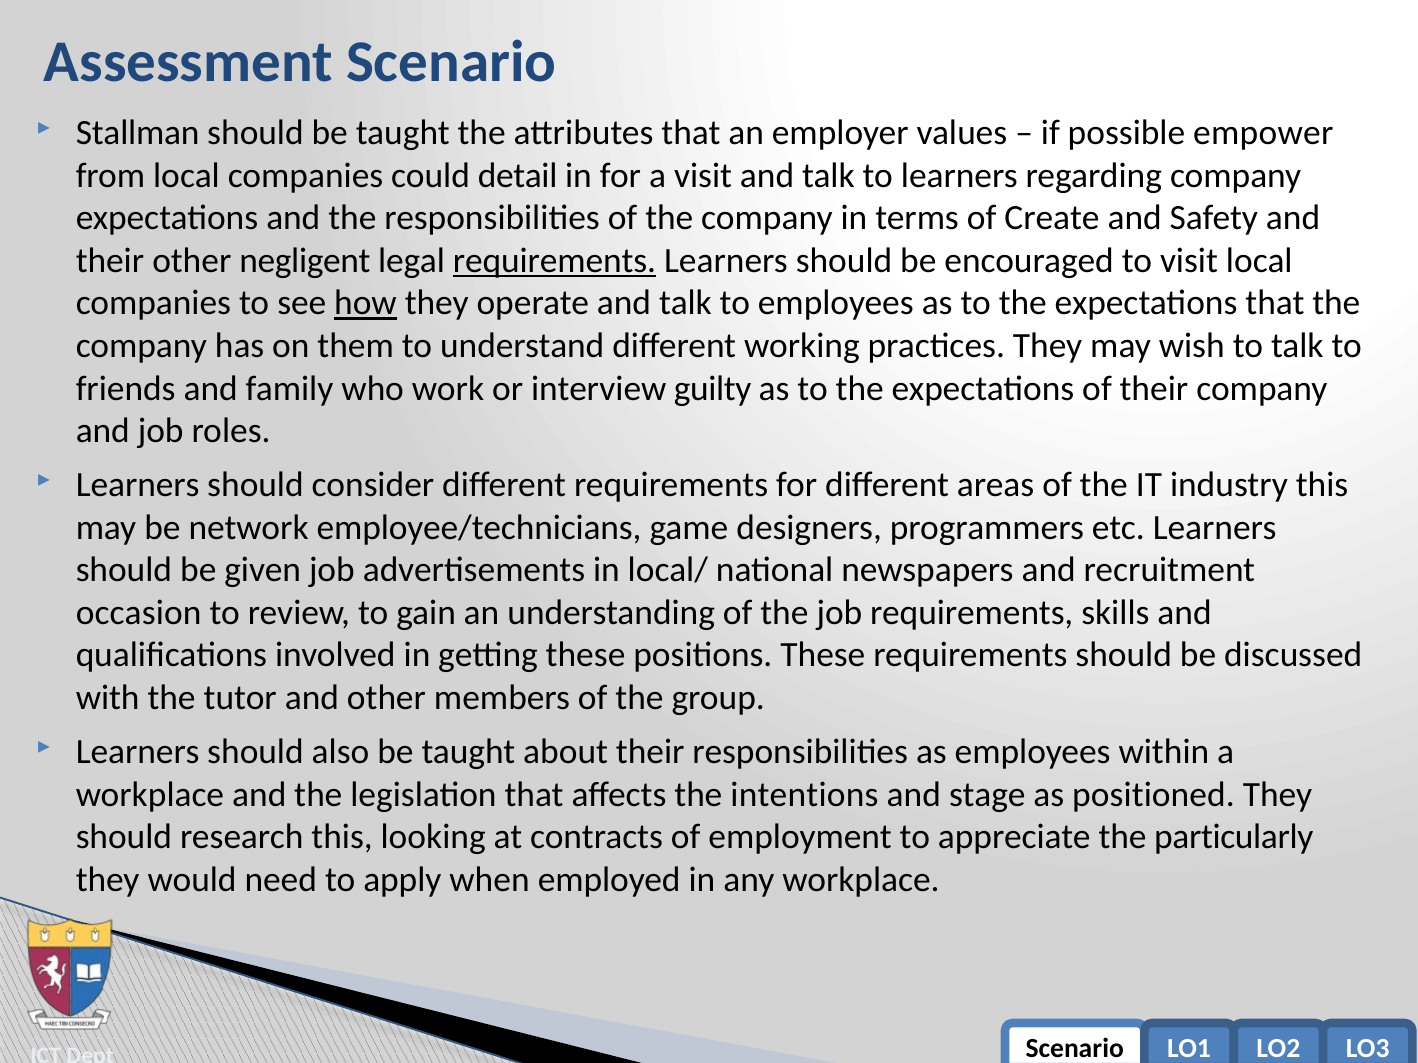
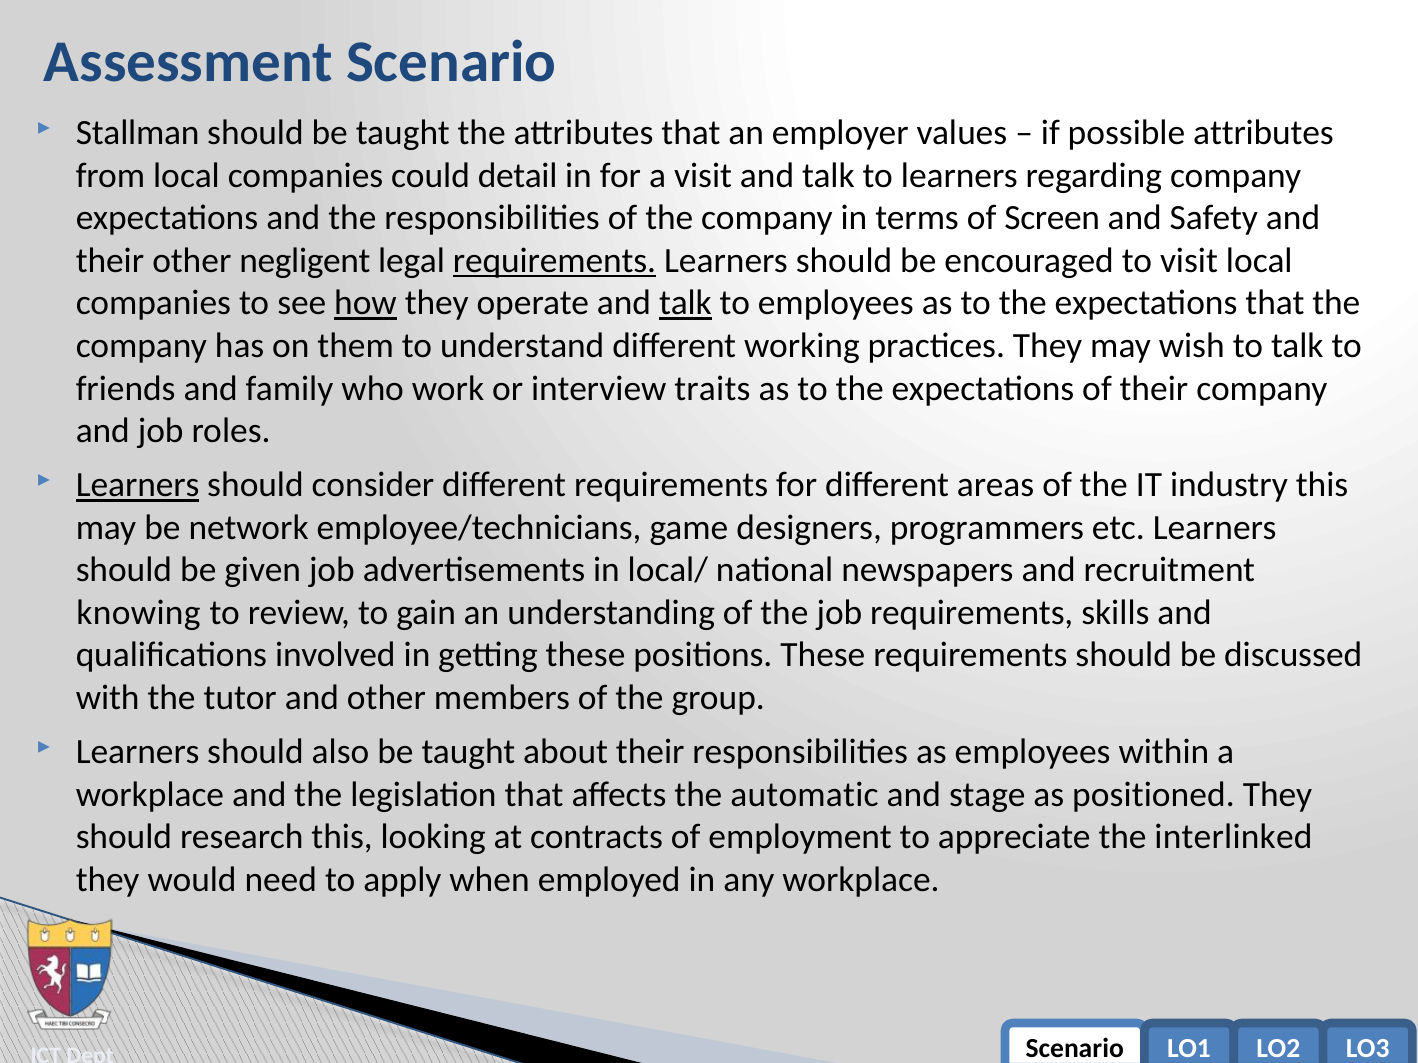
possible empower: empower -> attributes
Create: Create -> Screen
talk at (685, 303) underline: none -> present
guilty: guilty -> traits
Learners at (138, 485) underline: none -> present
occasion: occasion -> knowing
intentions: intentions -> automatic
particularly: particularly -> interlinked
